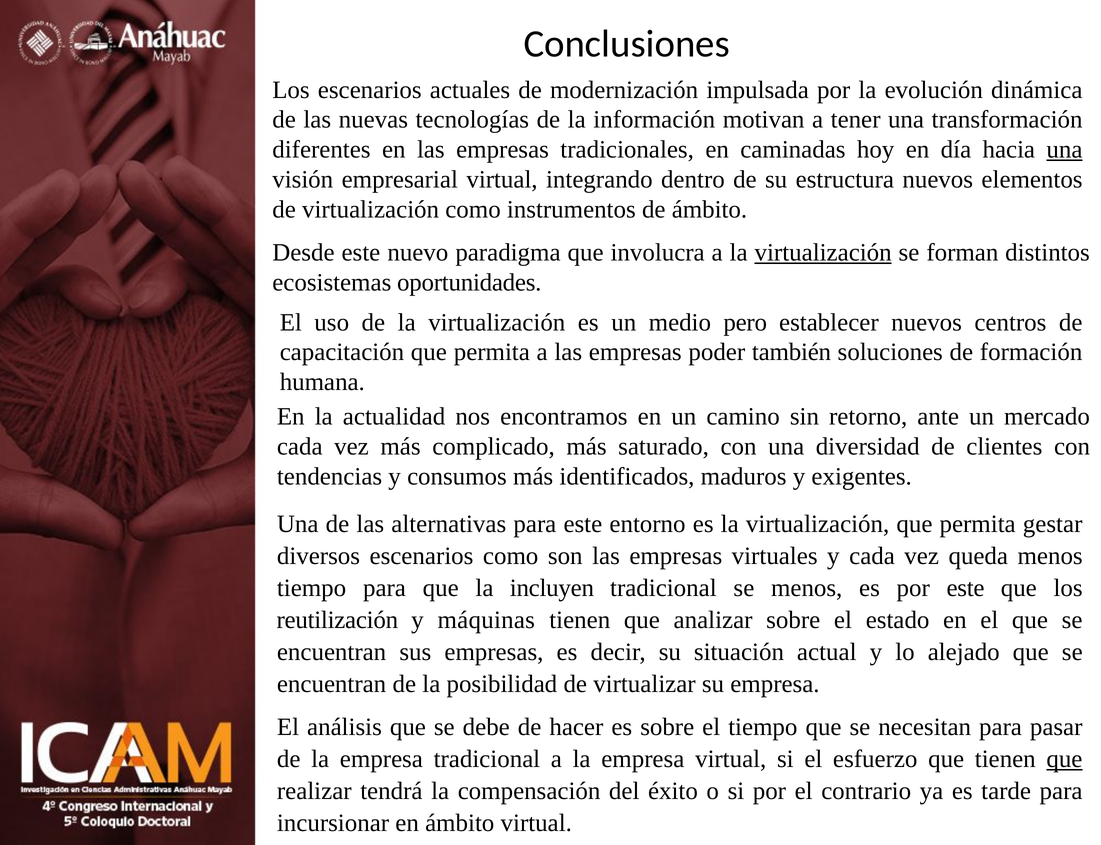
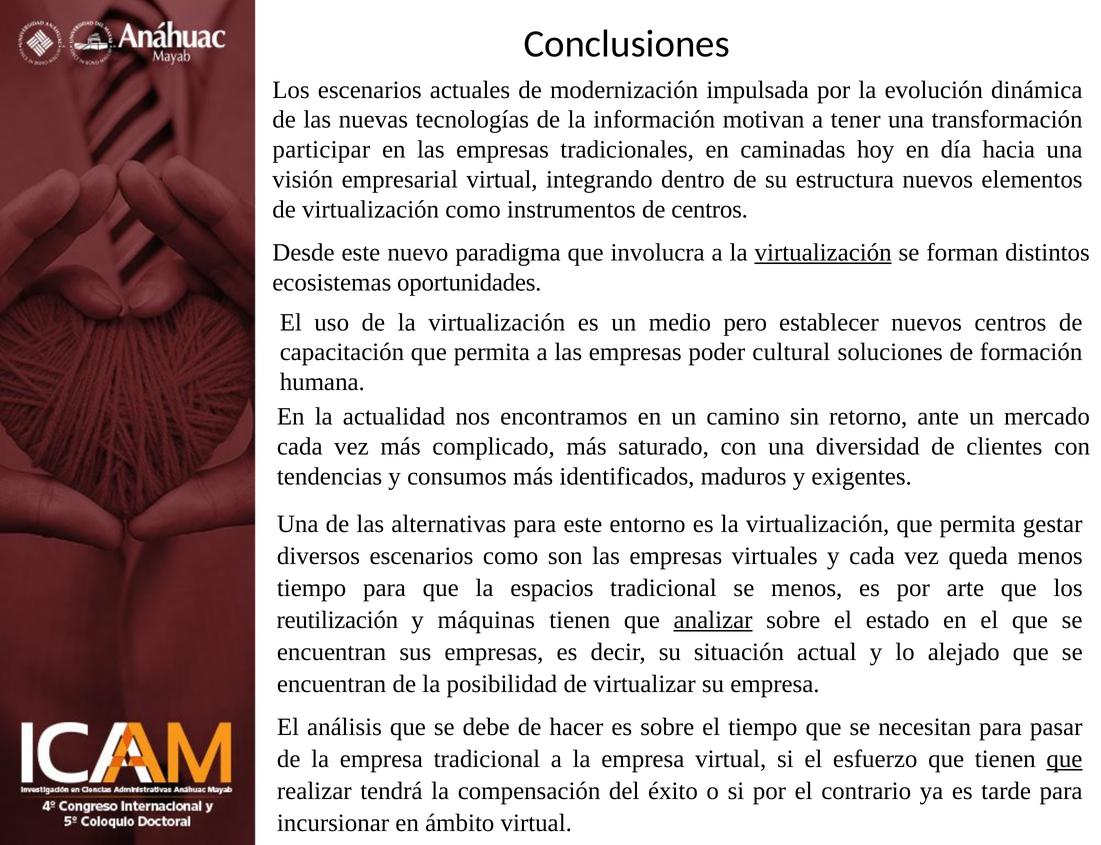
diferentes: diferentes -> participar
una at (1064, 150) underline: present -> none
de ámbito: ámbito -> centros
también: también -> cultural
incluyen: incluyen -> espacios
por este: este -> arte
analizar underline: none -> present
